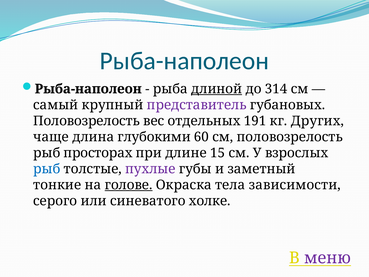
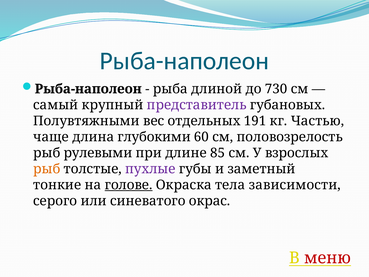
длиной underline: present -> none
314: 314 -> 730
Половозрелость at (86, 121): Половозрелость -> Полувтяжными
Других: Других -> Частью
просторах: просторах -> рулевыми
15: 15 -> 85
рыб at (47, 169) colour: blue -> orange
холке: холке -> окрас
меню colour: purple -> red
